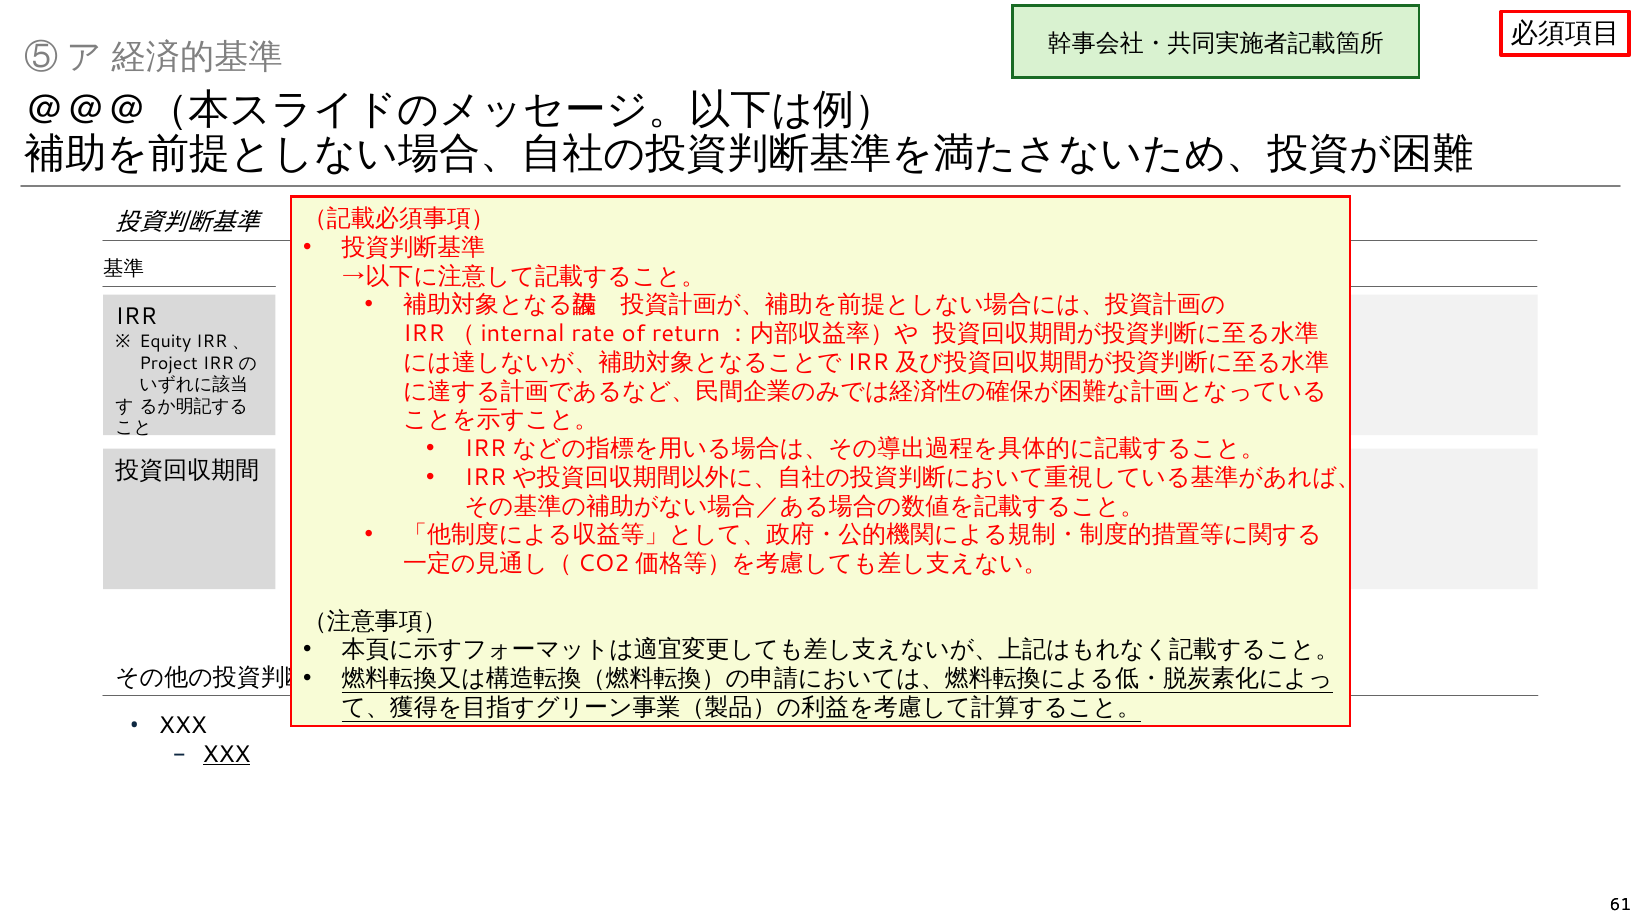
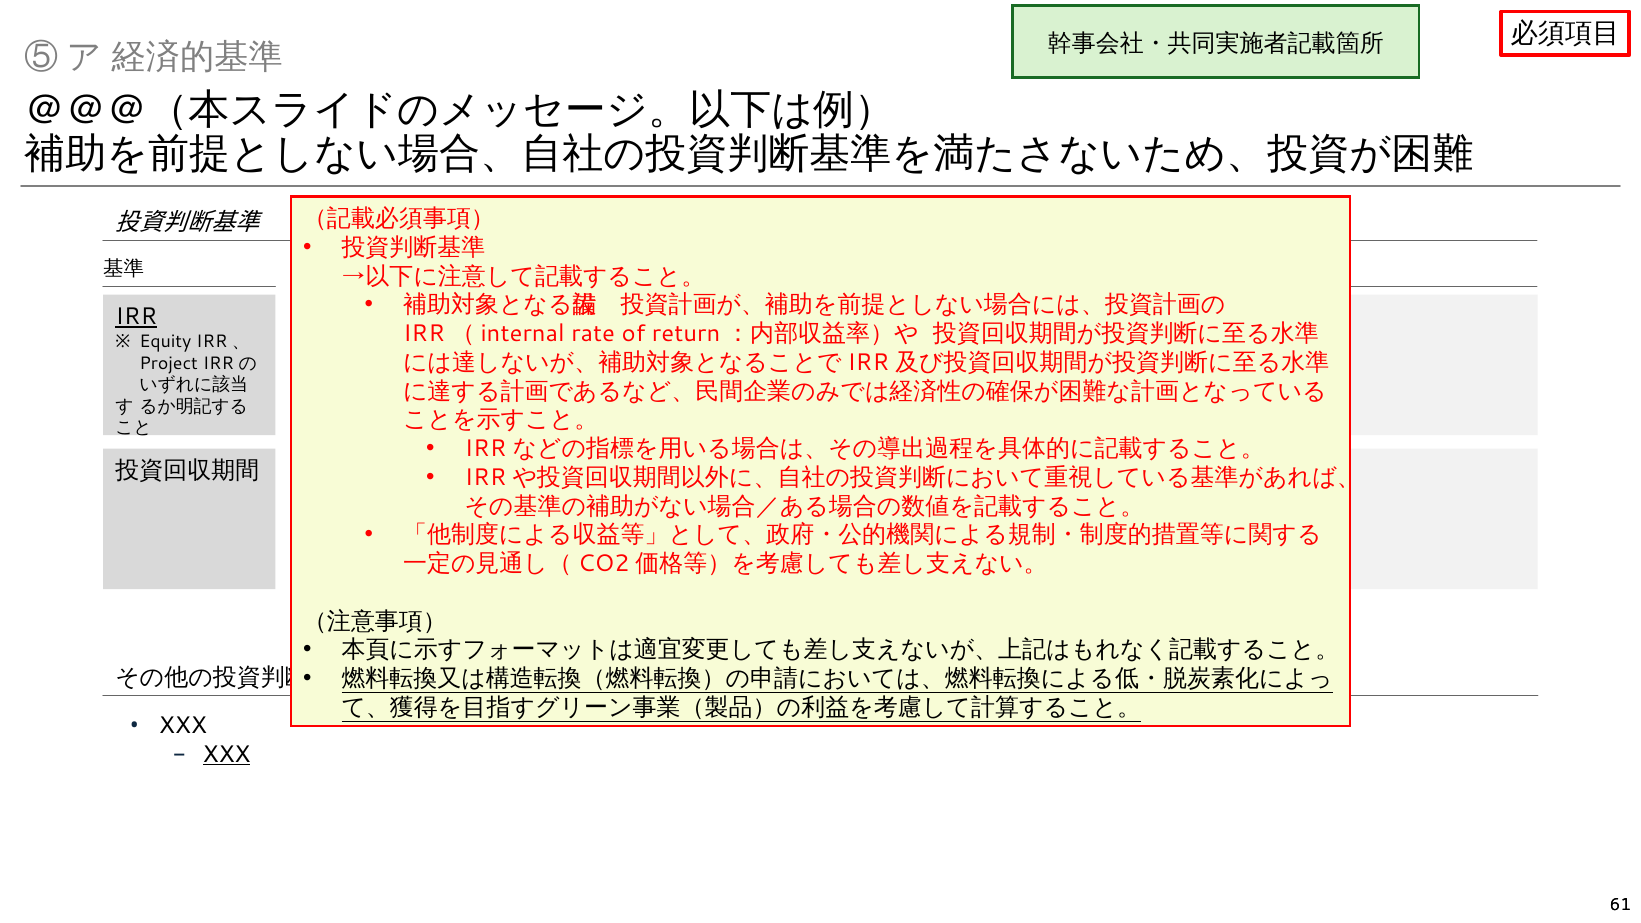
IRR underline: none -> present
